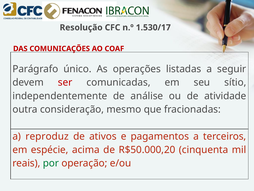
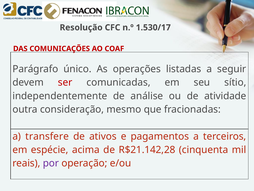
reproduz: reproduz -> transfere
R$50.000,20: R$50.000,20 -> R$21.142,28
por colour: green -> purple
